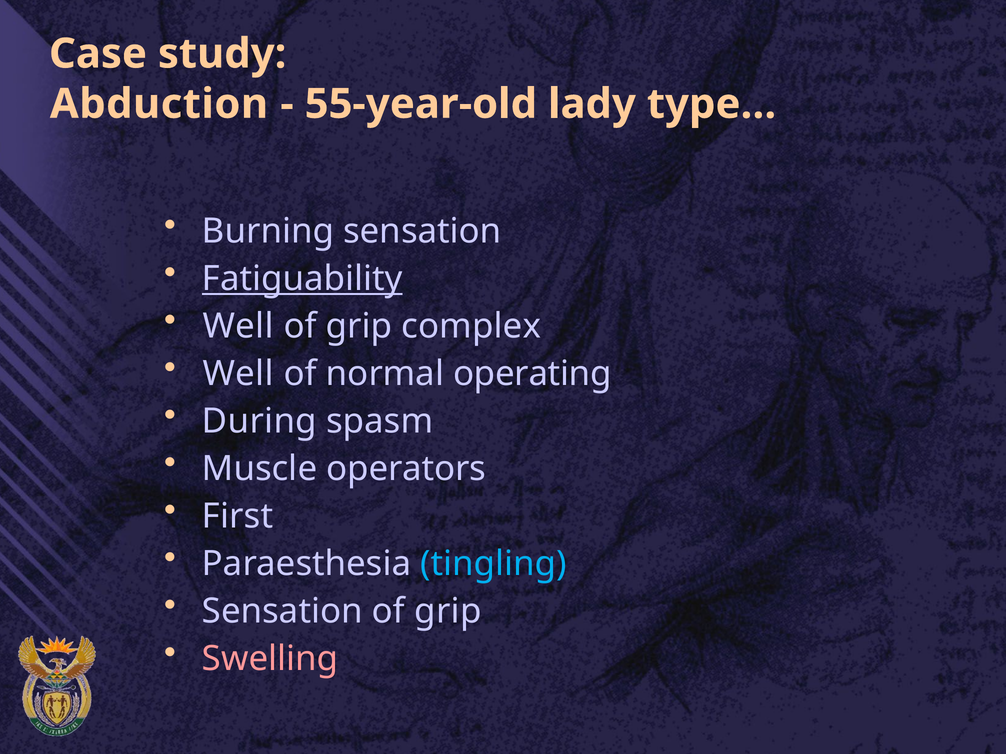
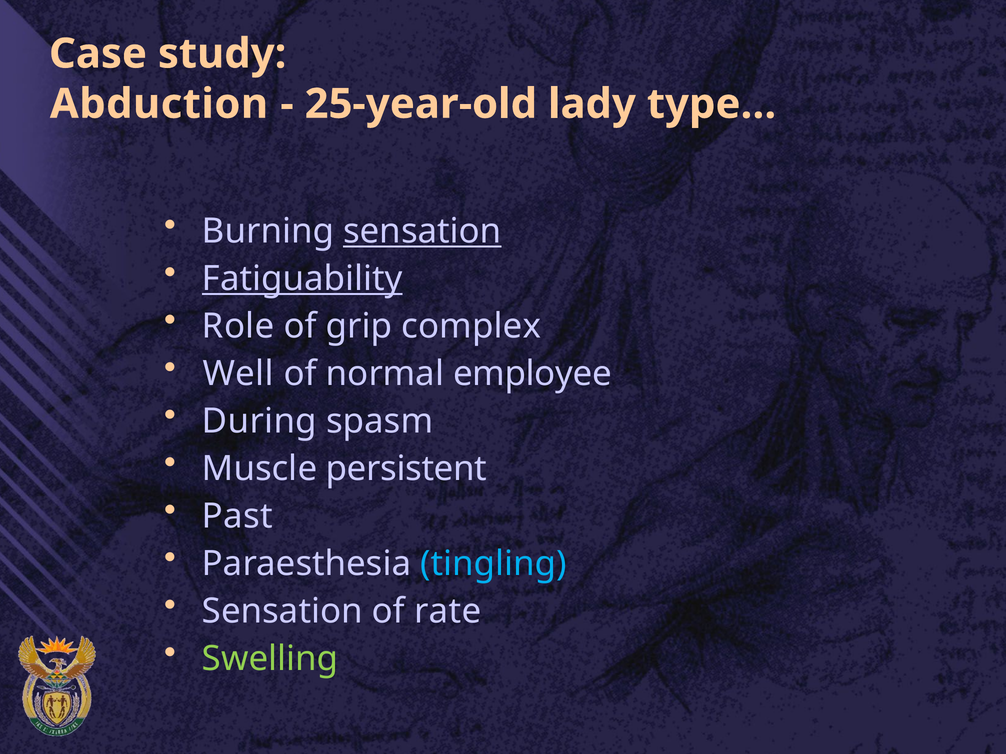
55-year-old: 55-year-old -> 25-year-old
sensation at (422, 232) underline: none -> present
Well at (238, 327): Well -> Role
operating: operating -> employee
operators: operators -> persistent
First: First -> Past
Sensation of grip: grip -> rate
Swelling colour: pink -> light green
